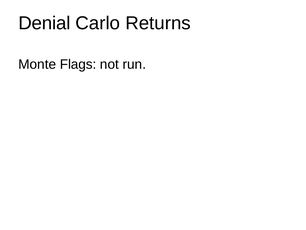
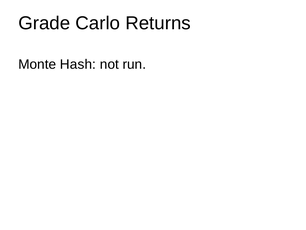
Denial: Denial -> Grade
Flags: Flags -> Hash
